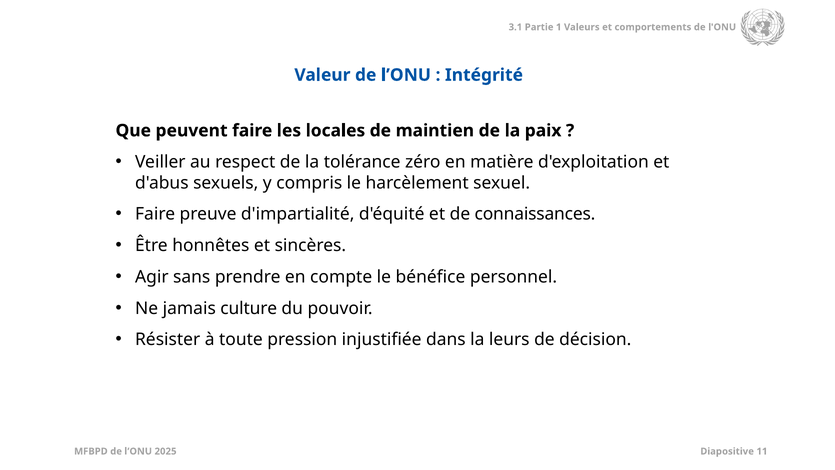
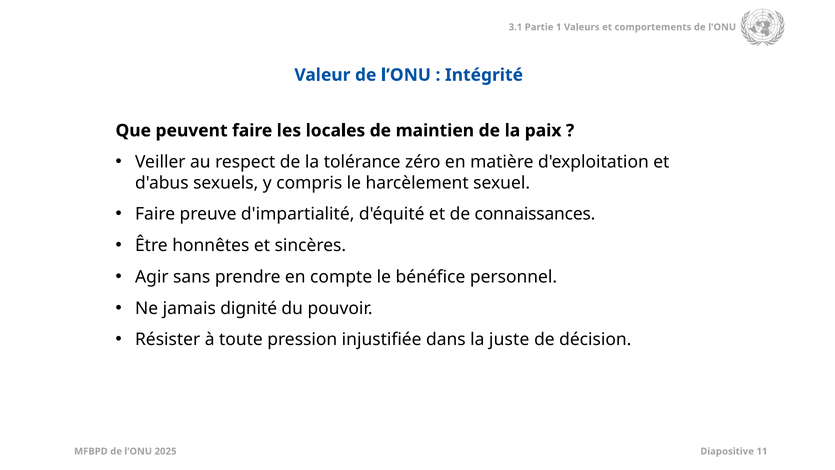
culture: culture -> dignité
leurs: leurs -> juste
